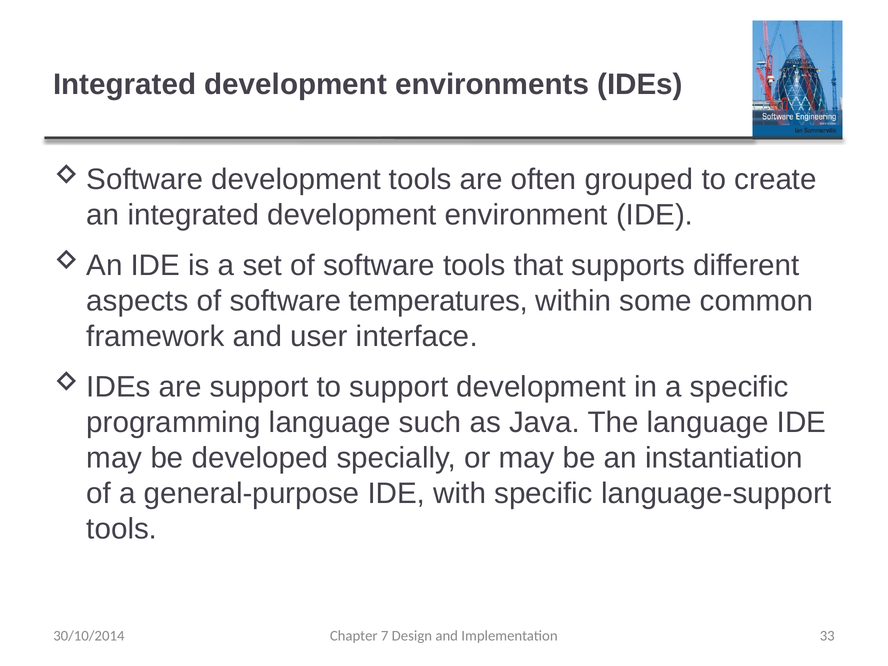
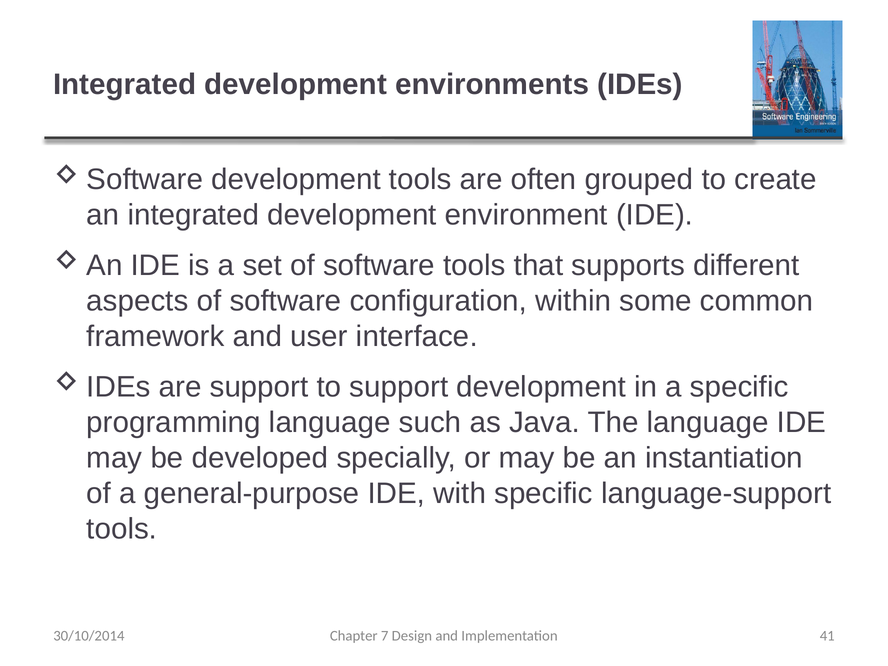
temperatures: temperatures -> configuration
33: 33 -> 41
